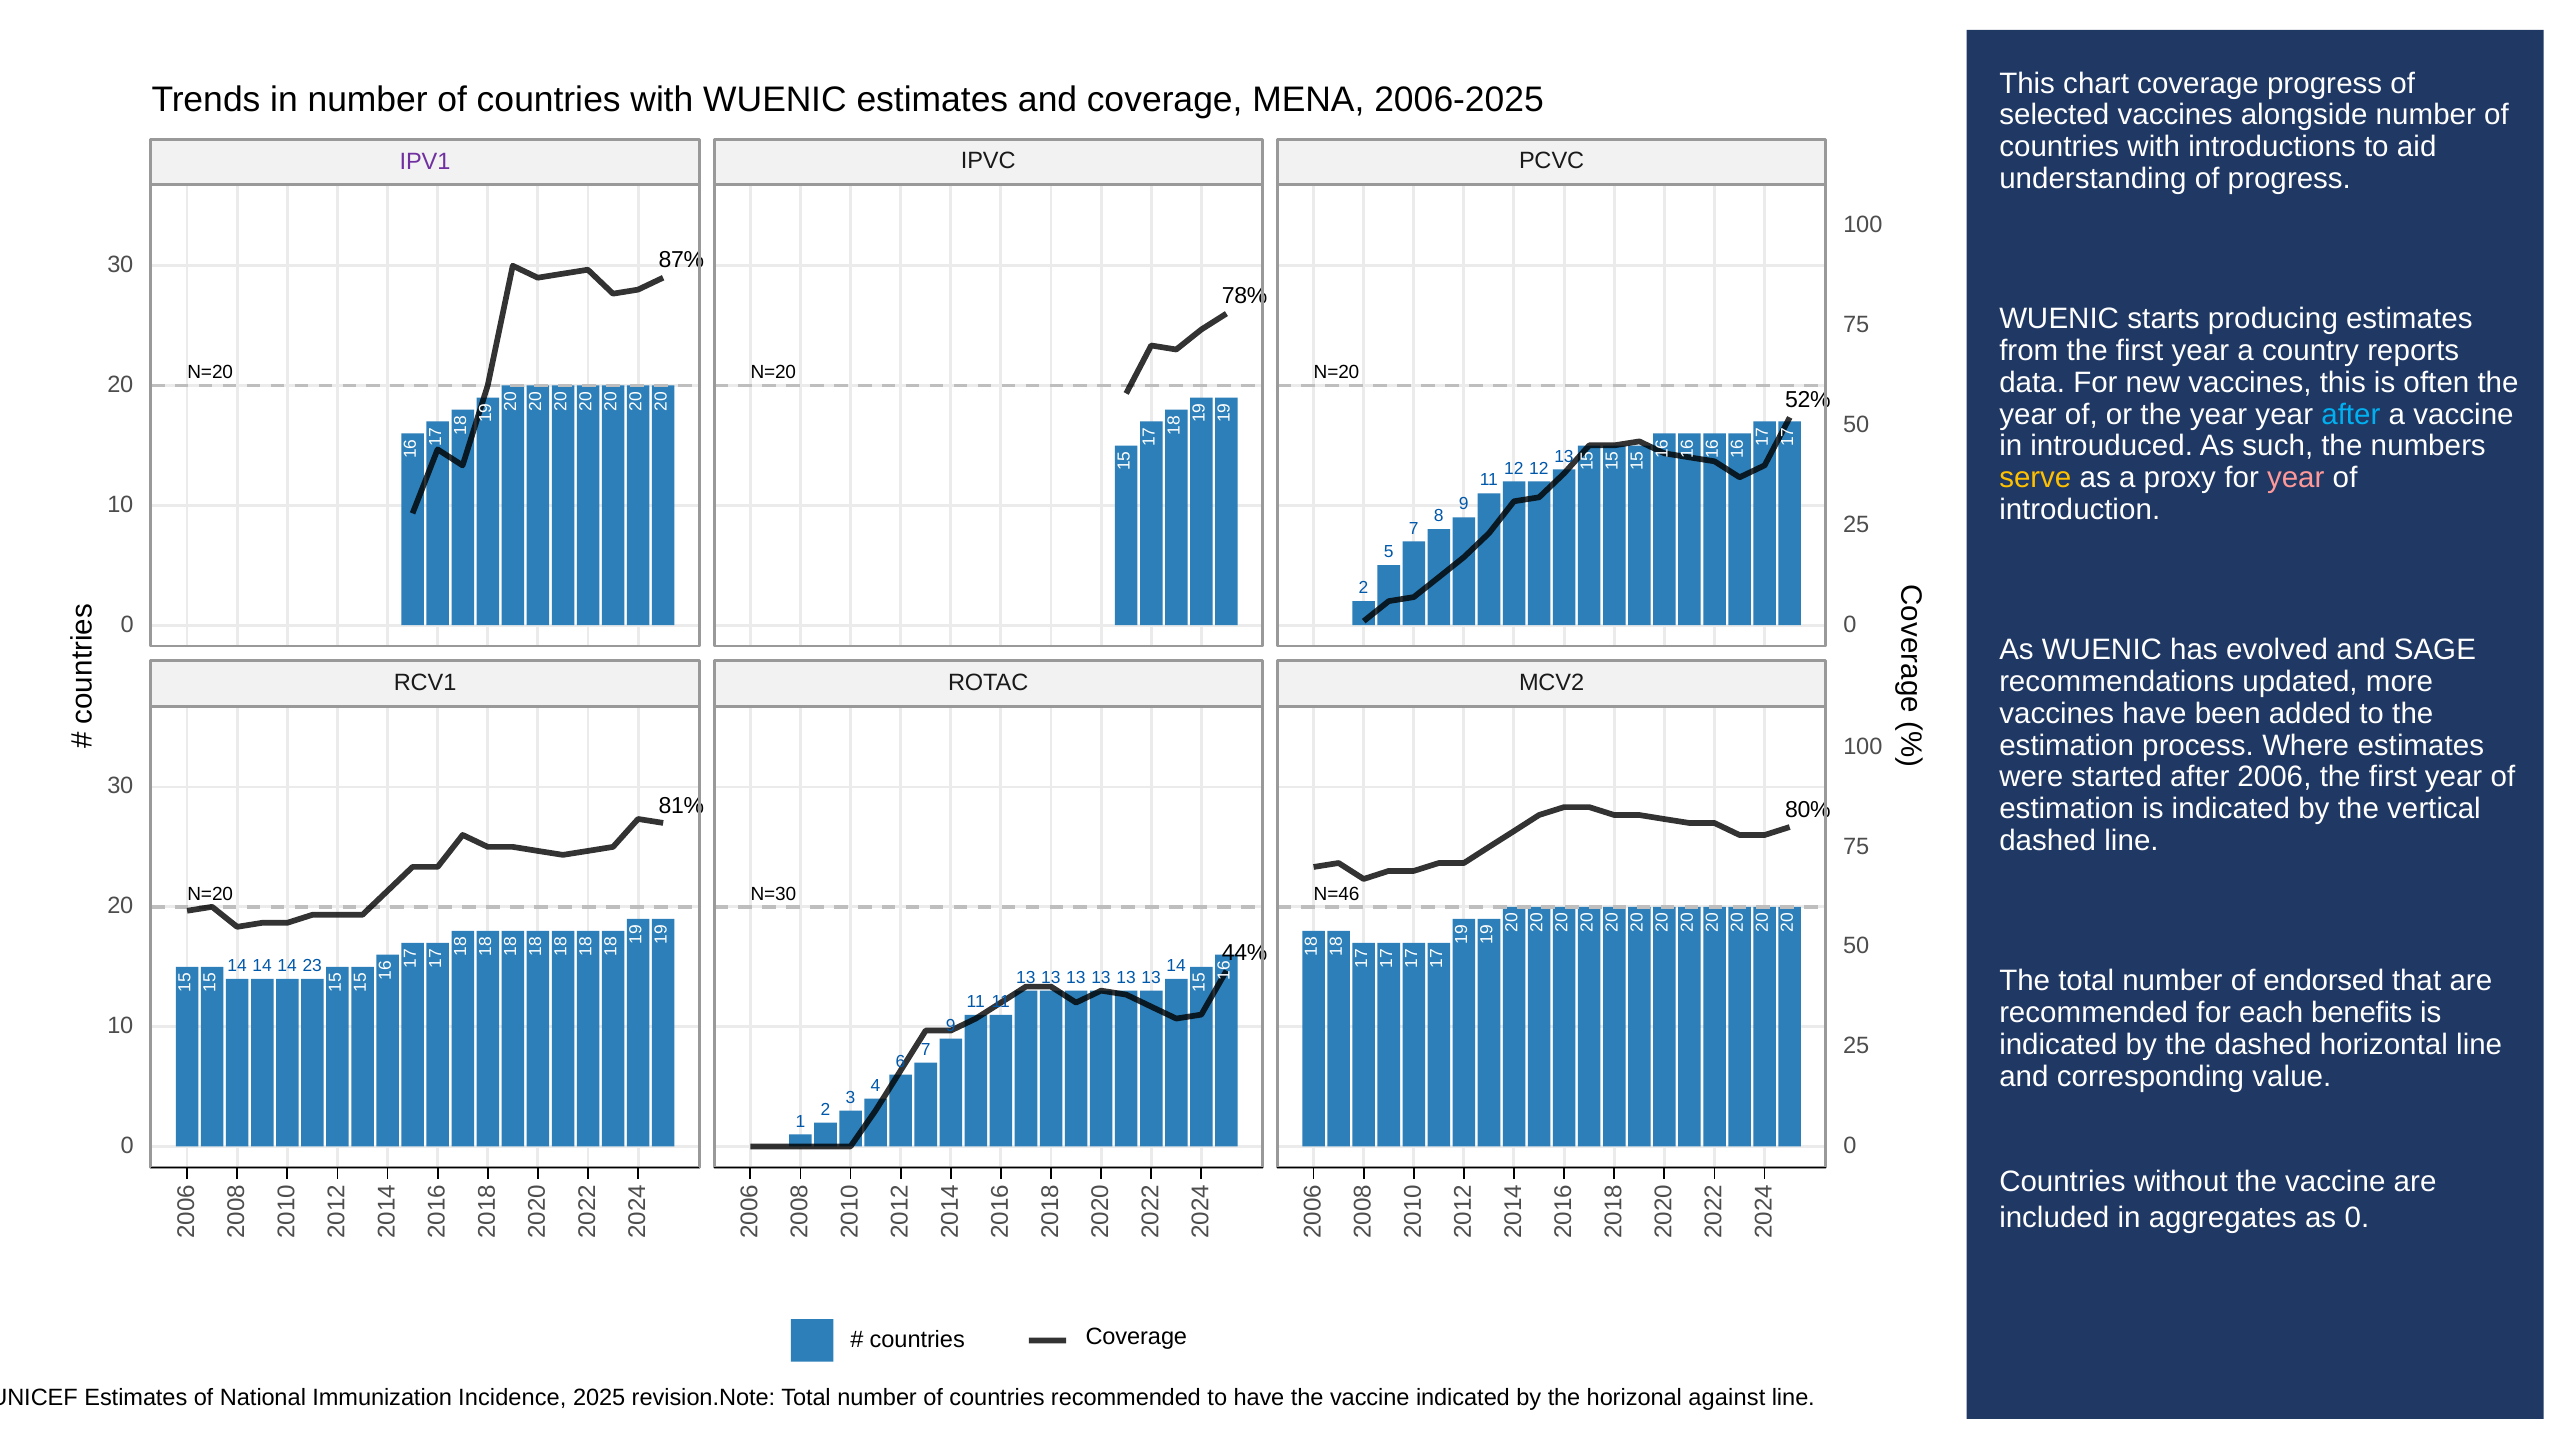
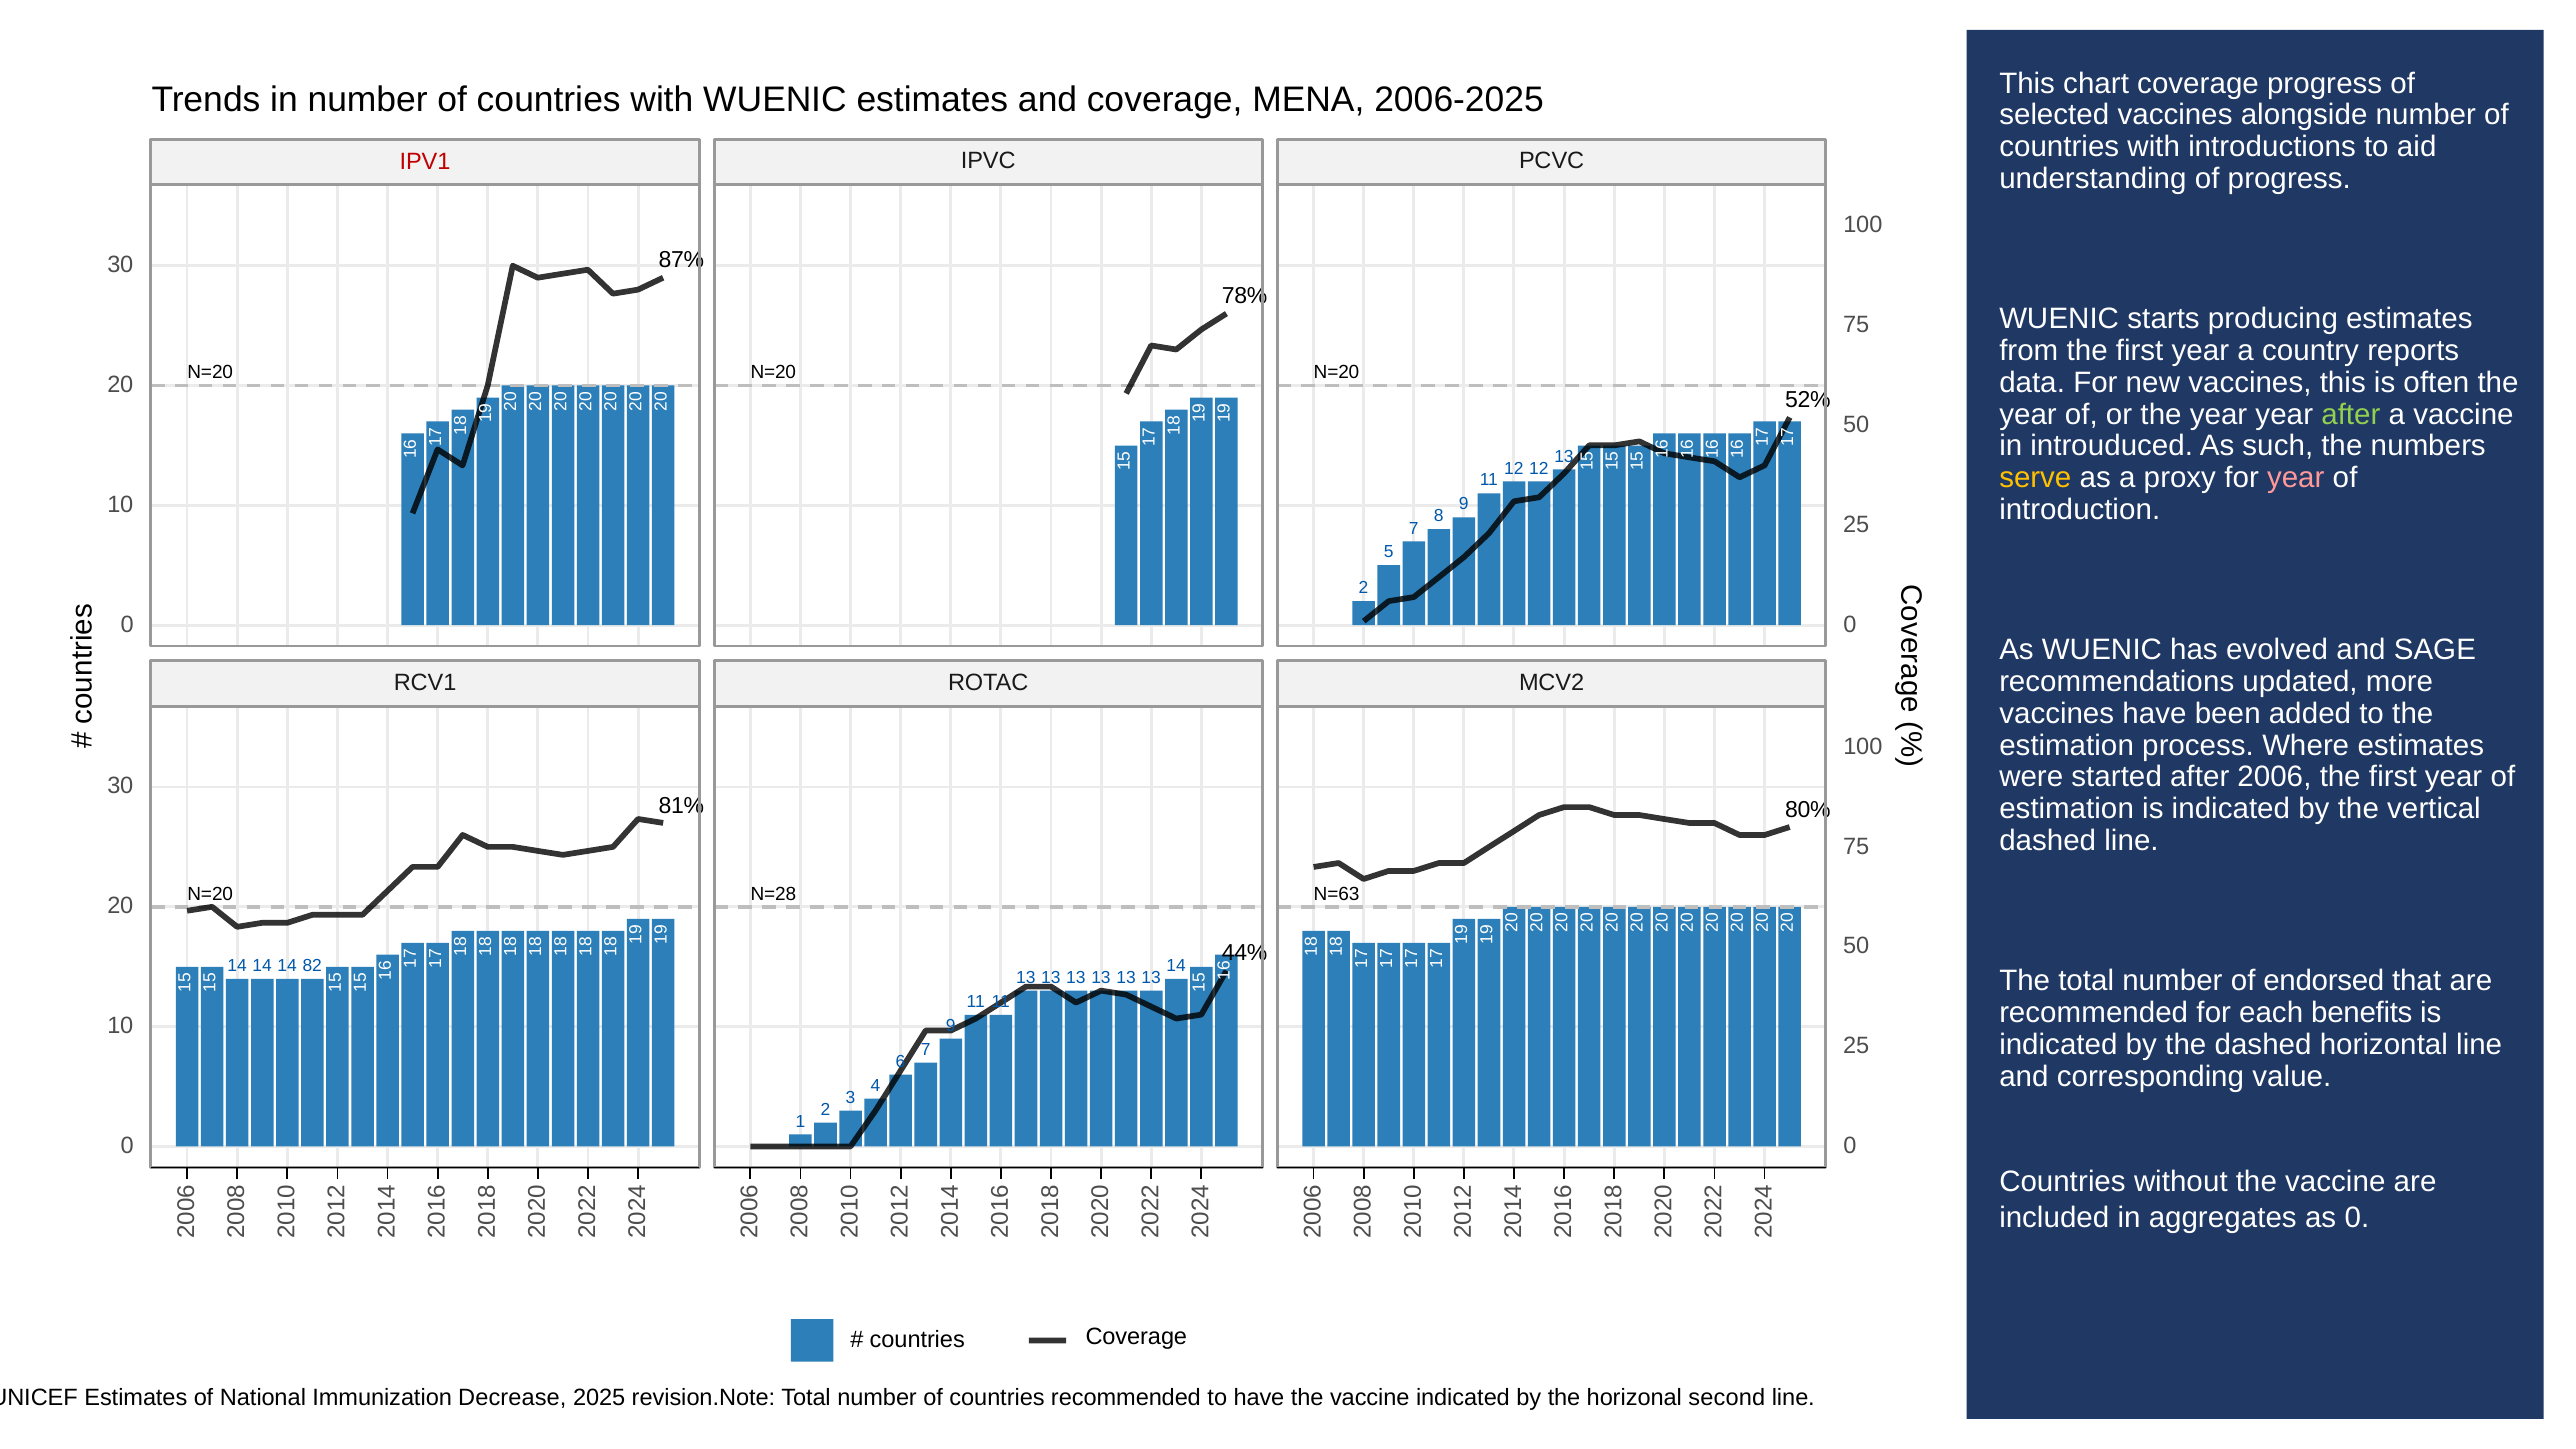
IPV1 colour: purple -> red
after at (2351, 414) colour: light blue -> light green
N=30: N=30 -> N=28
N=46: N=46 -> N=63
23: 23 -> 82
Incidence: Incidence -> Decrease
against: against -> second
